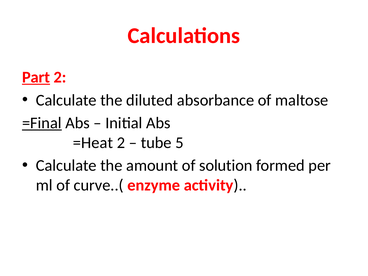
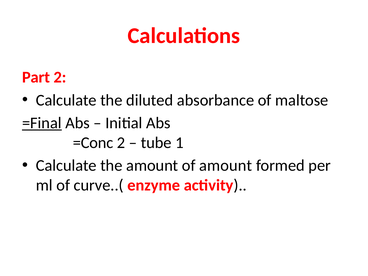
Part underline: present -> none
=Heat: =Heat -> =Conc
5: 5 -> 1
of solution: solution -> amount
